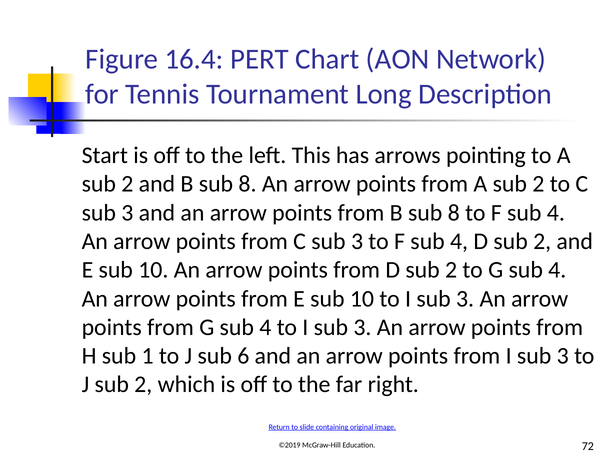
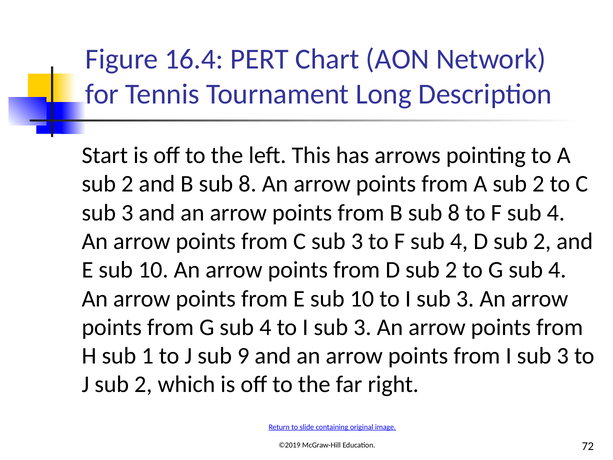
6: 6 -> 9
